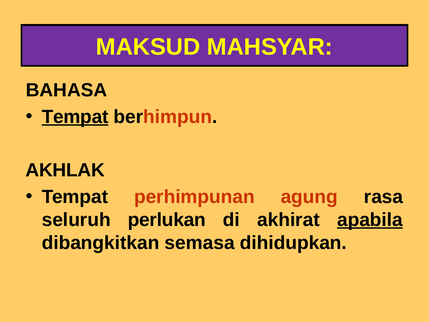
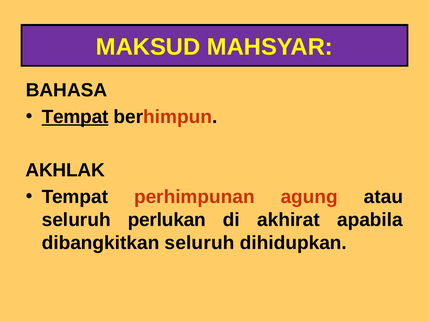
rasa: rasa -> atau
apabila underline: present -> none
dibangkitkan semasa: semasa -> seluruh
